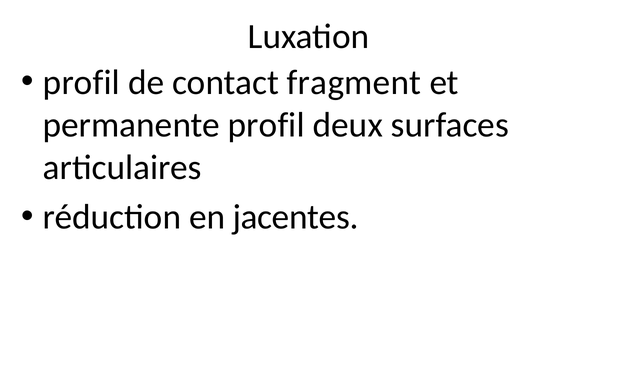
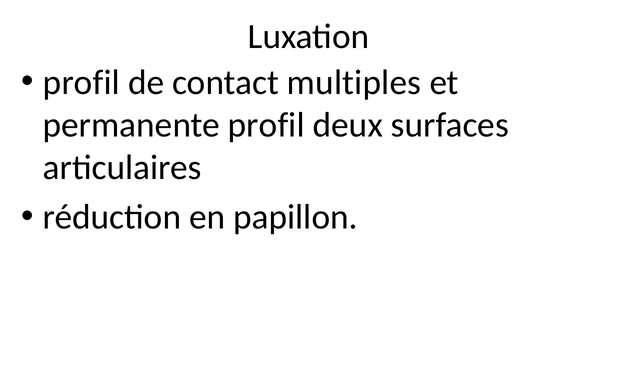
fragment: fragment -> multiples
jacentes: jacentes -> papillon
